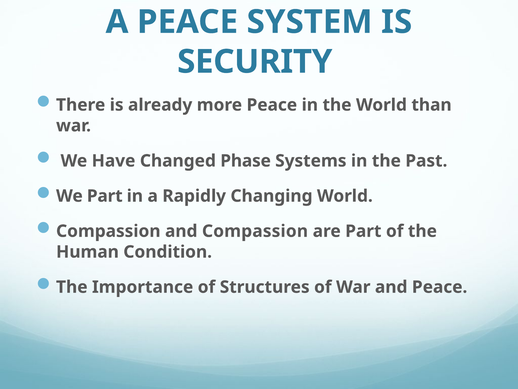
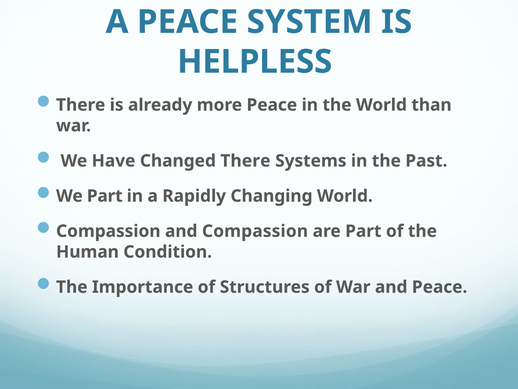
SECURITY: SECURITY -> HELPLESS
Changed Phase: Phase -> There
